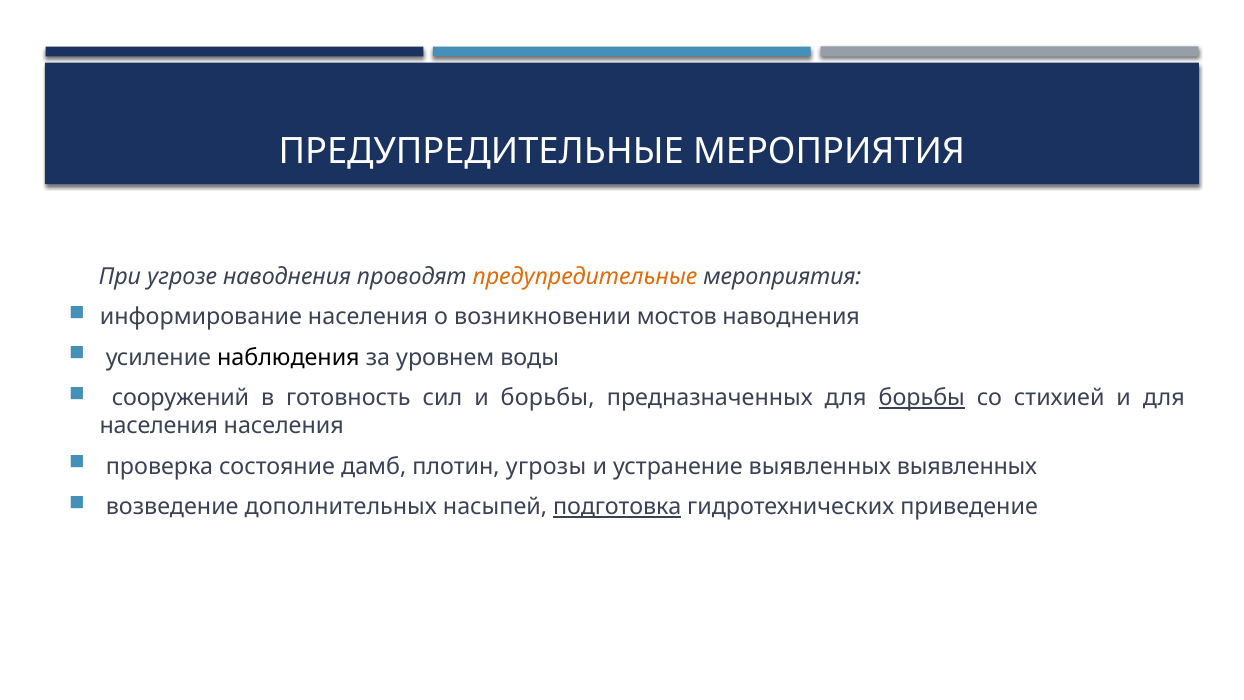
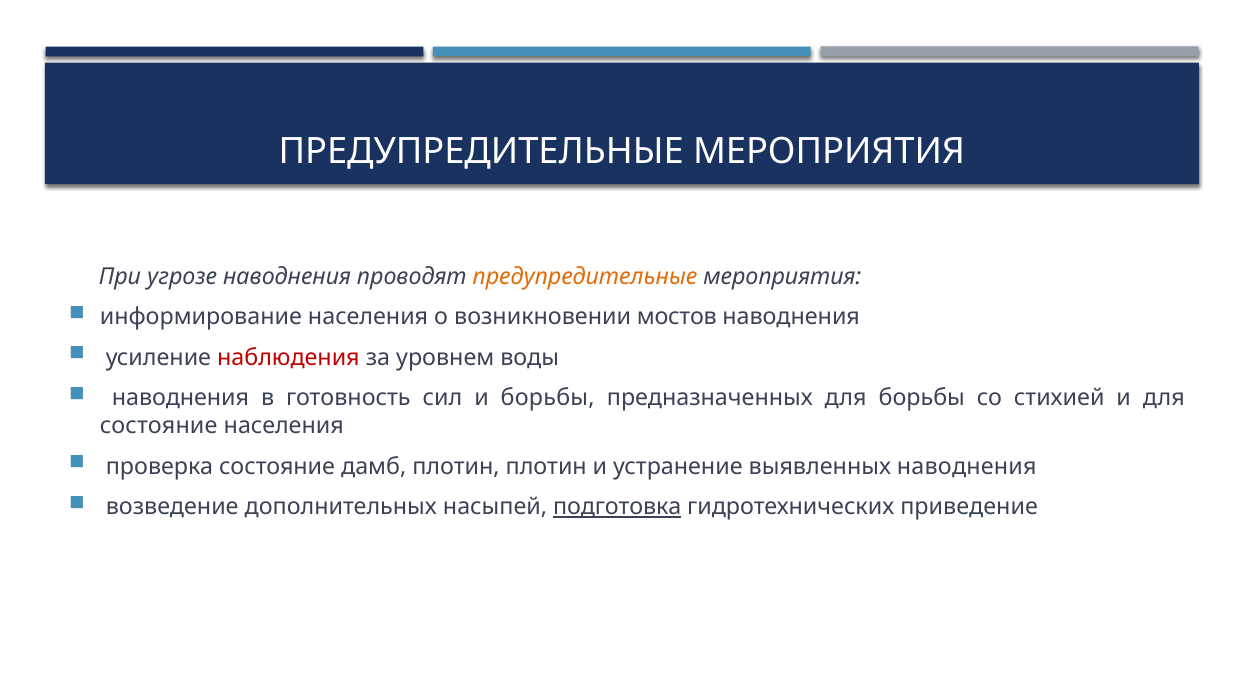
наблюдения colour: black -> red
сооружений at (181, 398): сооружений -> наводнения
борьбы at (922, 398) underline: present -> none
населения at (159, 426): населения -> состояние
плотин угрозы: угрозы -> плотин
выявленных выявленных: выявленных -> наводнения
